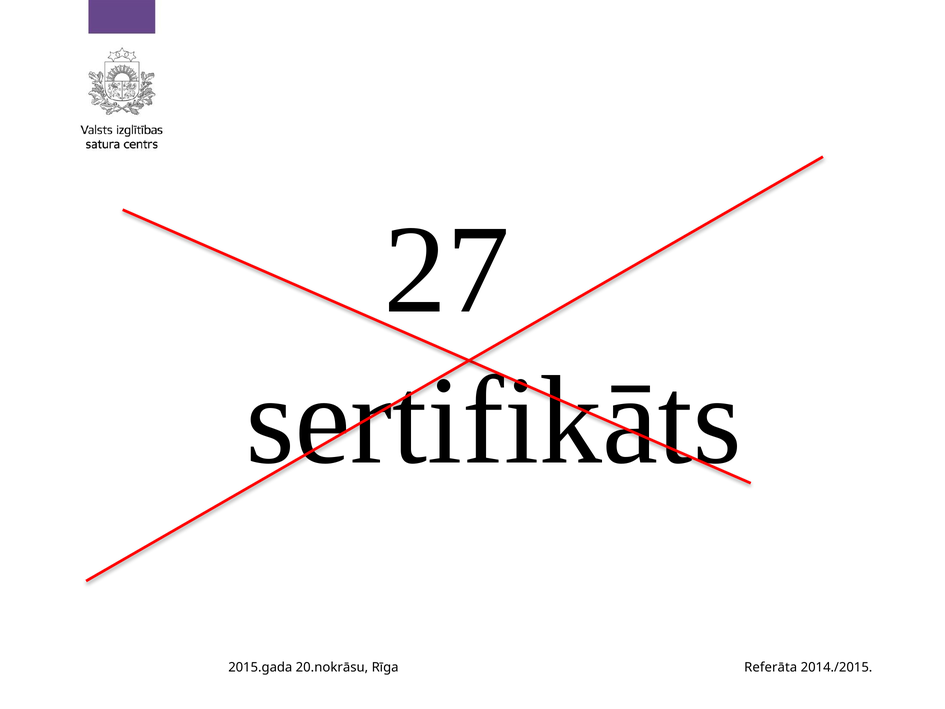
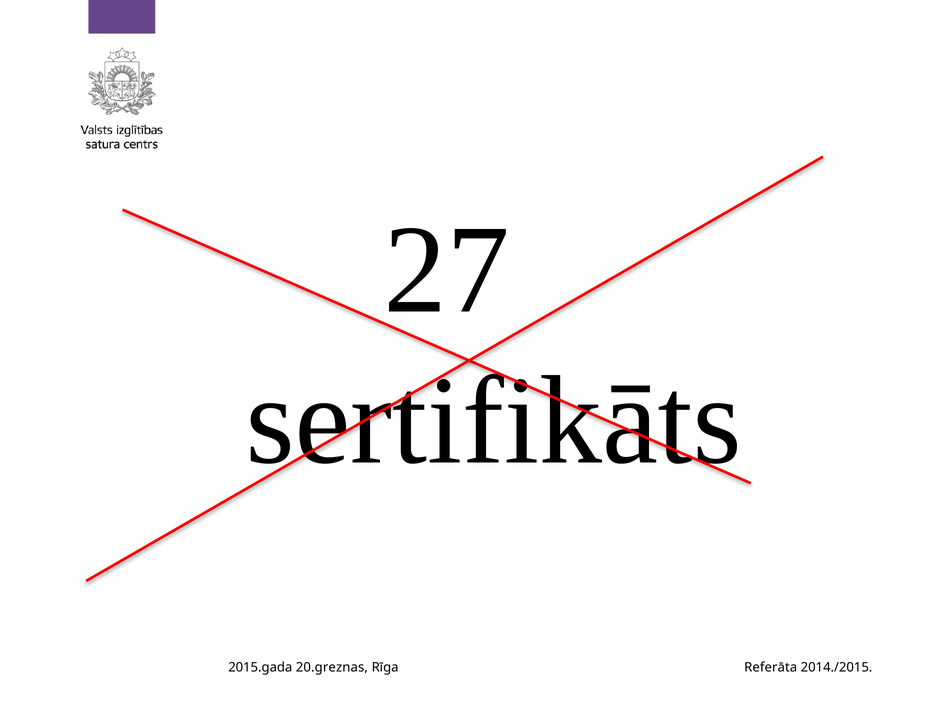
20.nokrāsu: 20.nokrāsu -> 20.greznas
